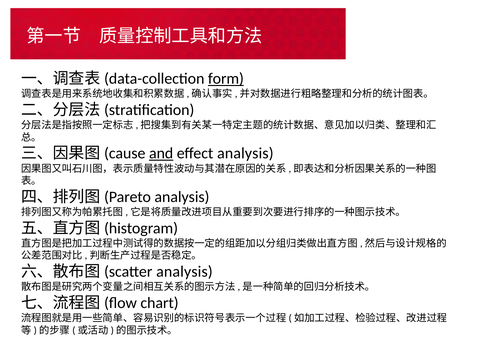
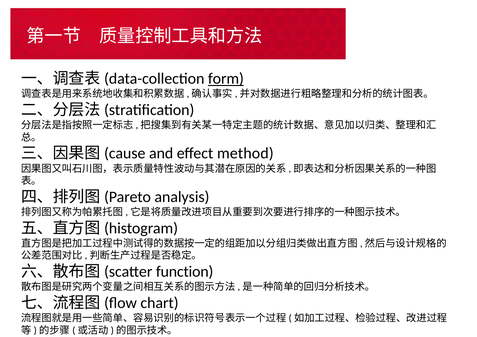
and underline: present -> none
effect analysis: analysis -> method
analysis at (184, 272): analysis -> function
